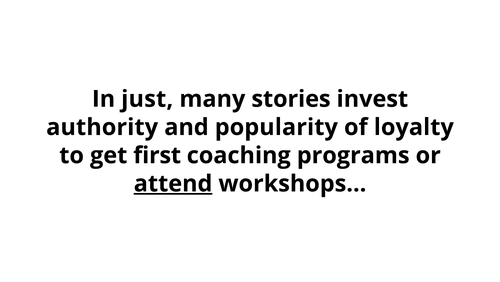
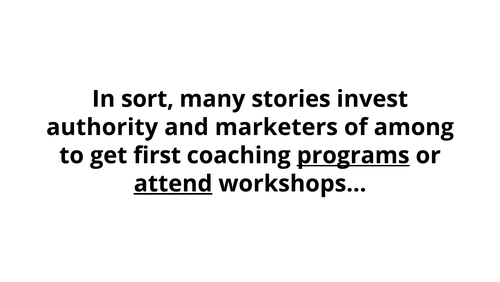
just: just -> sort
popularity: popularity -> marketers
loyalty: loyalty -> among
programs underline: none -> present
